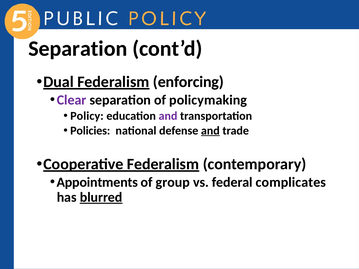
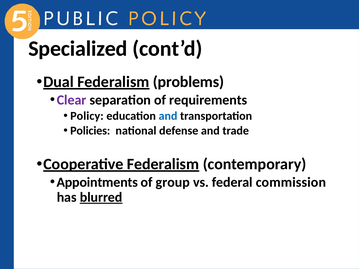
Separation at (78, 49): Separation -> Specialized
enforcing: enforcing -> problems
policymaking: policymaking -> requirements
and at (168, 116) colour: purple -> blue
and at (210, 131) underline: present -> none
complicates: complicates -> commission
